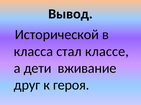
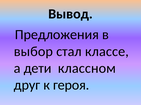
Исторической: Исторической -> Предложения
класса: класса -> выбор
вживание: вживание -> классном
